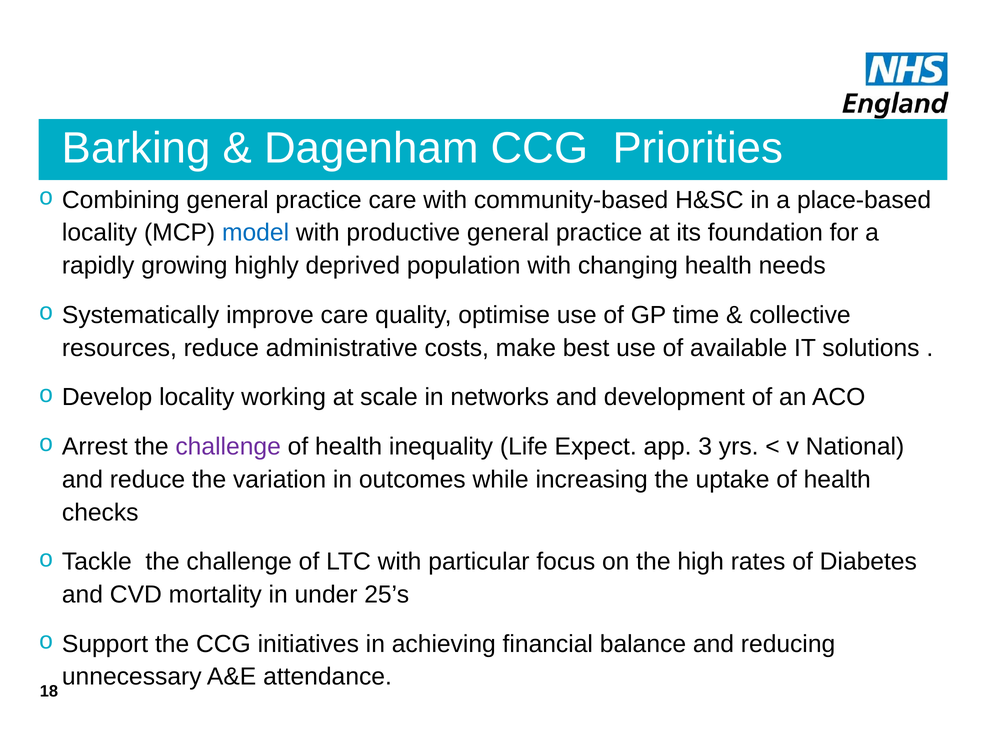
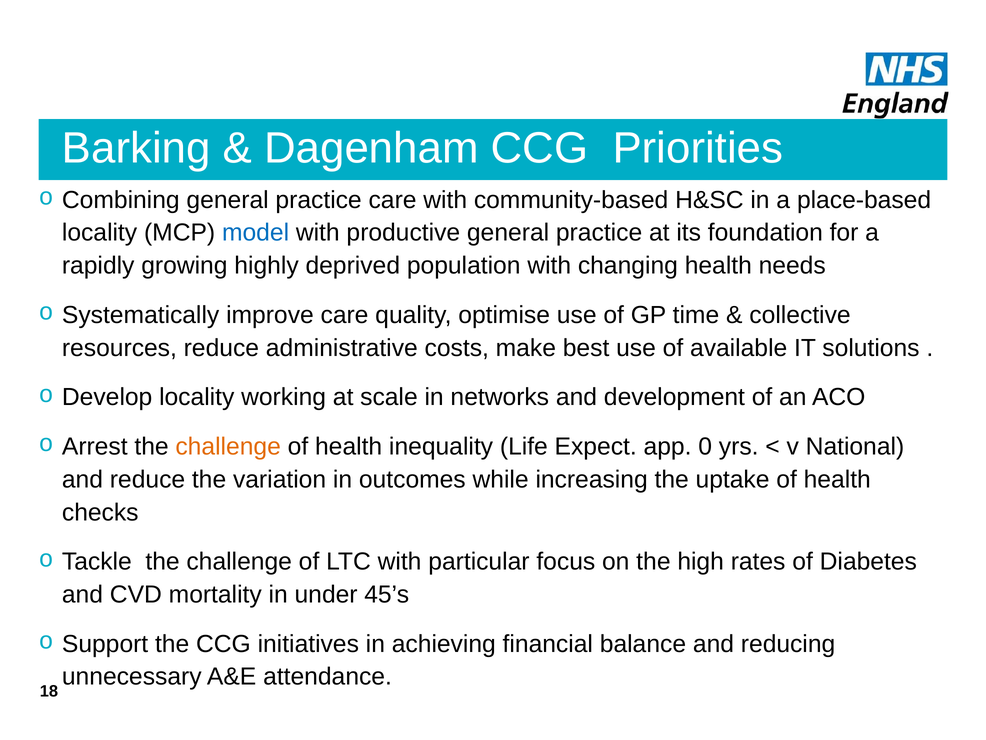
challenge at (228, 446) colour: purple -> orange
3: 3 -> 0
25’s: 25’s -> 45’s
